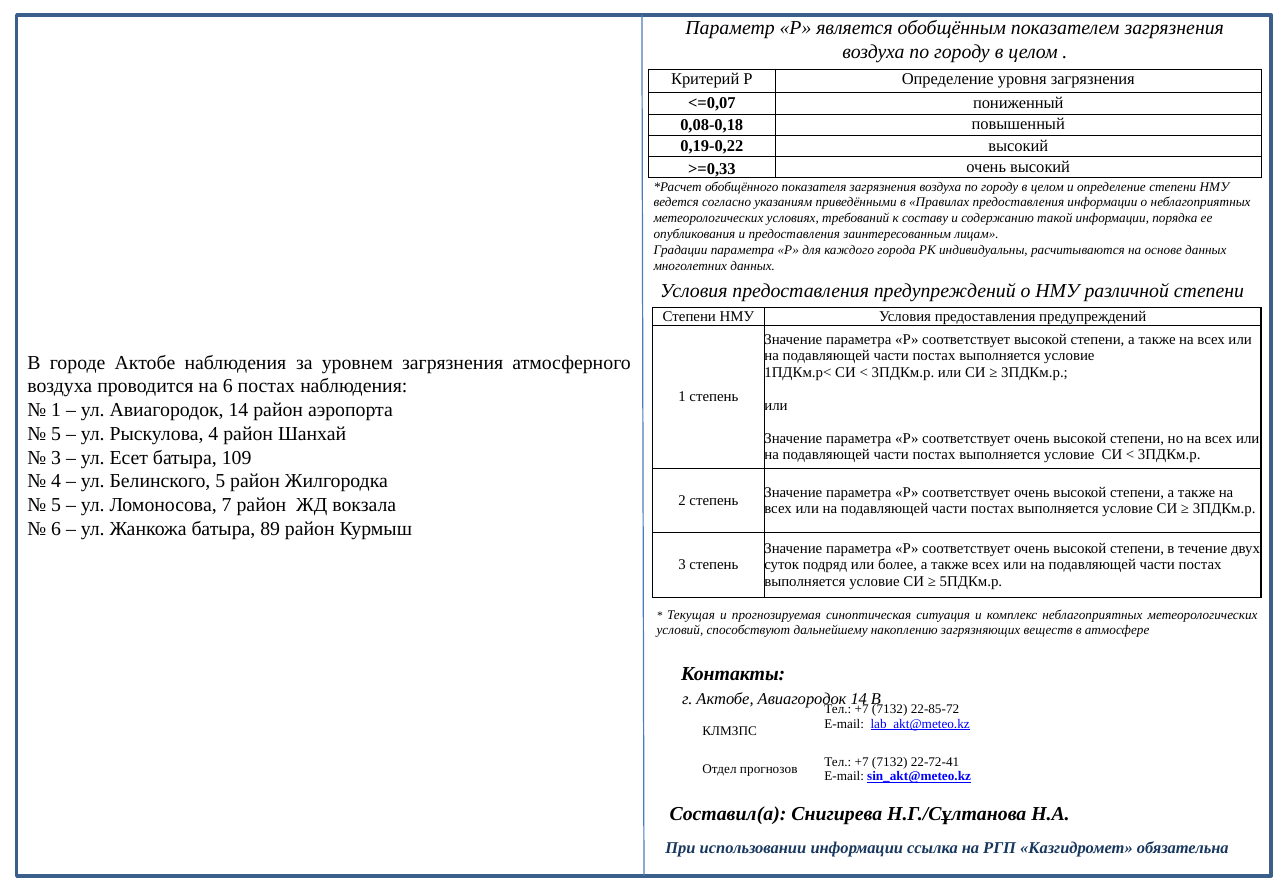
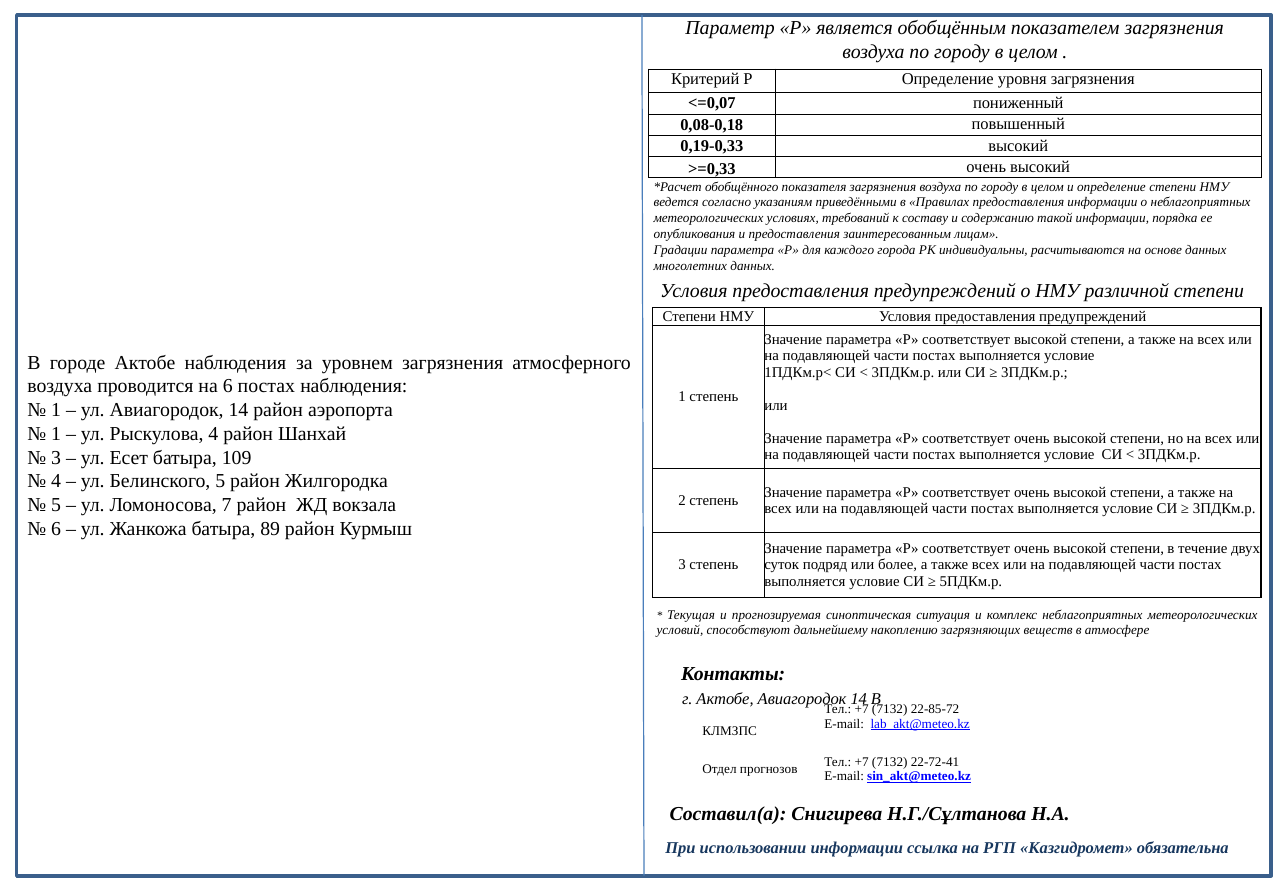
0,19-0,22: 0,19-0,22 -> 0,19-0,33
5 at (56, 434): 5 -> 1
